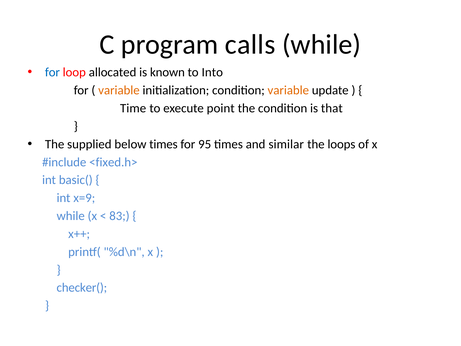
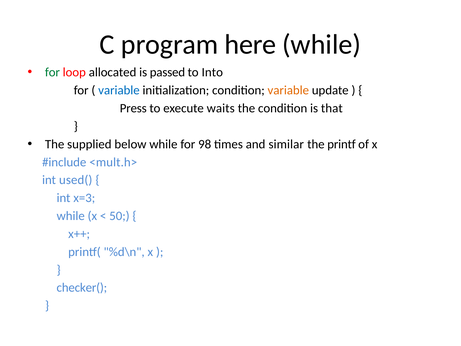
calls: calls -> here
for at (52, 72) colour: blue -> green
known: known -> passed
variable at (119, 90) colour: orange -> blue
Time: Time -> Press
point: point -> waits
below times: times -> while
95: 95 -> 98
loops: loops -> printf
<fixed.h>: <fixed.h> -> <mult.h>
basic(: basic( -> used(
x=9: x=9 -> x=3
83: 83 -> 50
